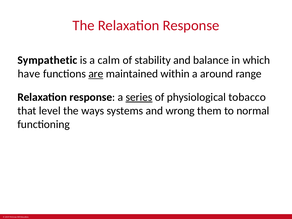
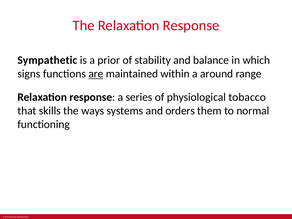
calm: calm -> prior
have: have -> signs
series underline: present -> none
level: level -> skills
wrong: wrong -> orders
